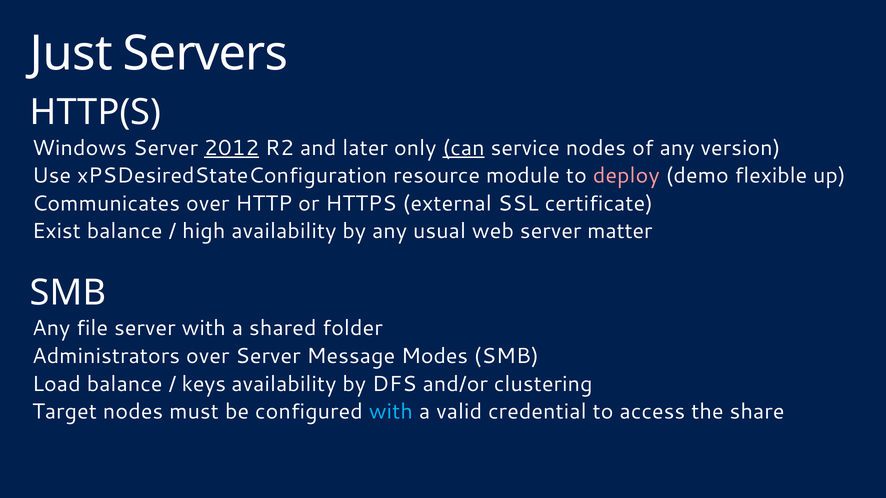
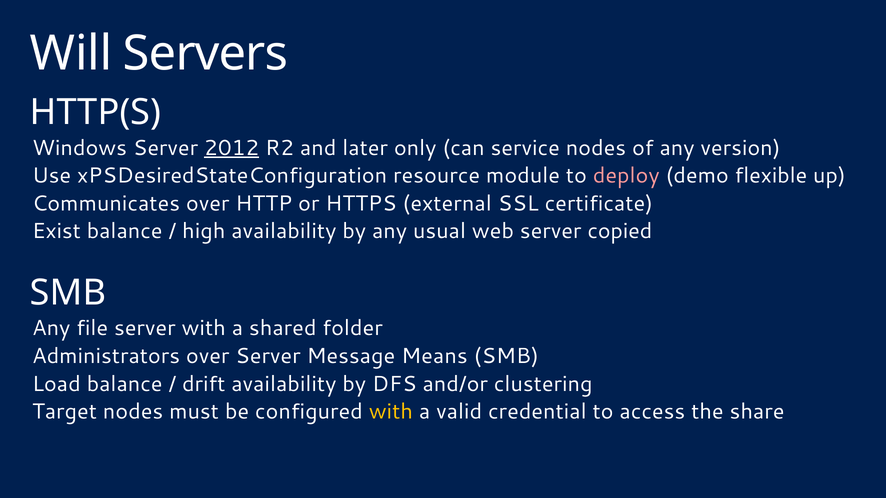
Just: Just -> Will
can underline: present -> none
matter: matter -> copied
Modes: Modes -> Means
keys: keys -> drift
with at (391, 412) colour: light blue -> yellow
